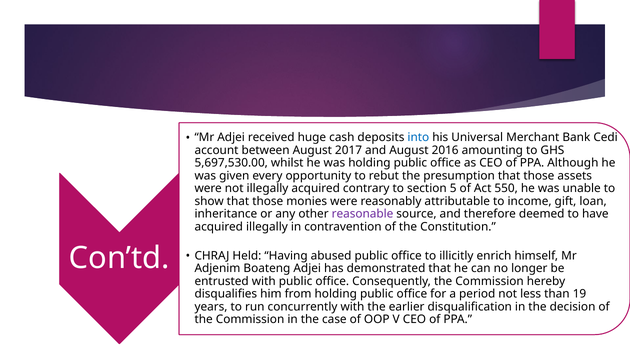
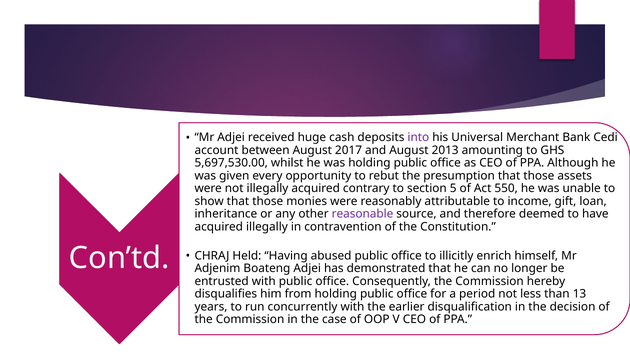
into colour: blue -> purple
2016: 2016 -> 2013
19: 19 -> 13
